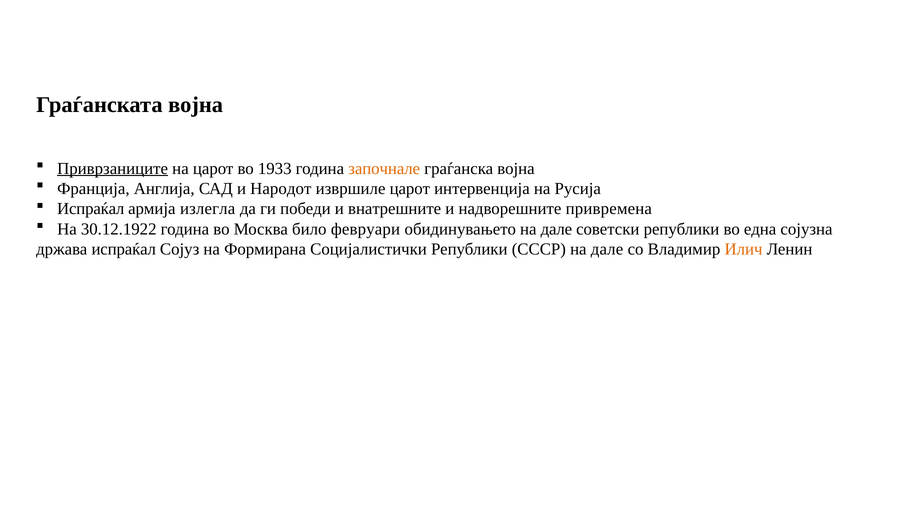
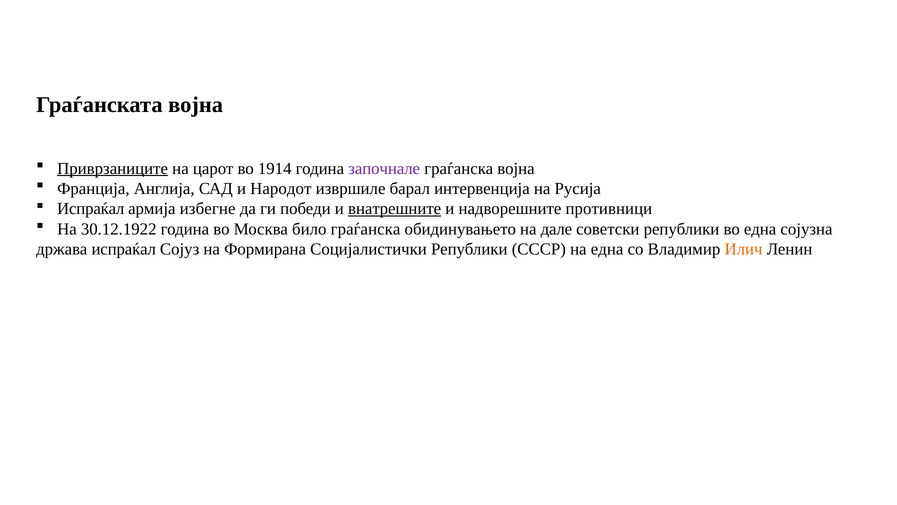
1933: 1933 -> 1914
започнале colour: orange -> purple
извршиле царот: царот -> барал
излегла: излегла -> избегне
внатрешните underline: none -> present
привремена: привремена -> противници
било февруари: февруари -> граѓанска
СССР на дале: дале -> една
